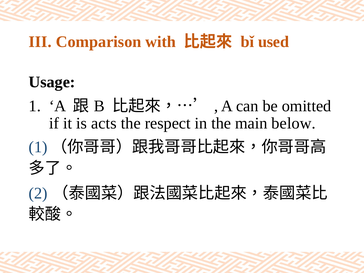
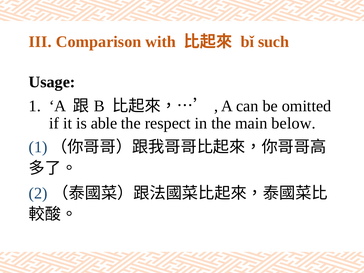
used: used -> such
acts: acts -> able
